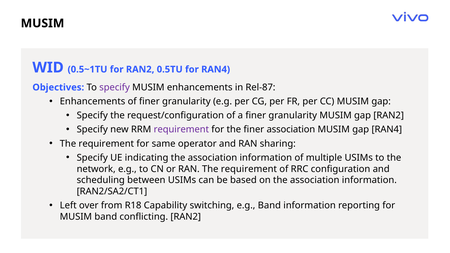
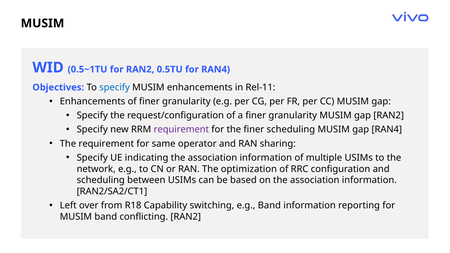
specify at (115, 87) colour: purple -> blue
Rel-87: Rel-87 -> Rel-11
finer association: association -> scheduling
RAN The requirement: requirement -> optimization
